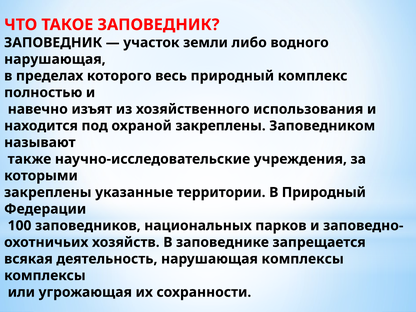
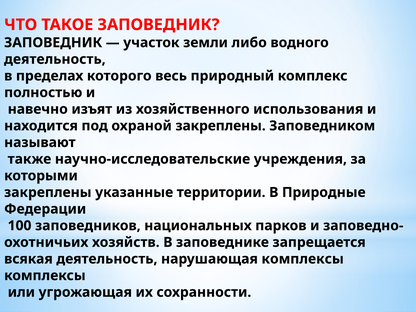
нарушающая at (55, 59): нарушающая -> деятельность
В Природный: Природный -> Природные
